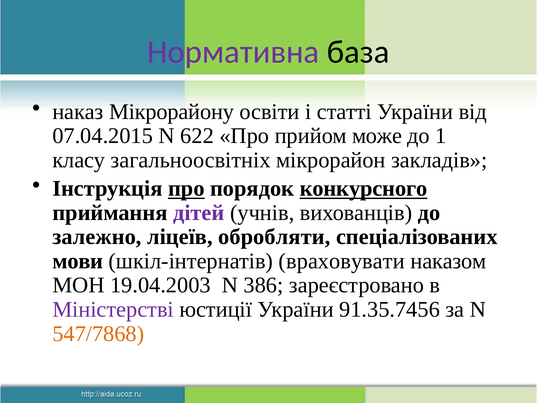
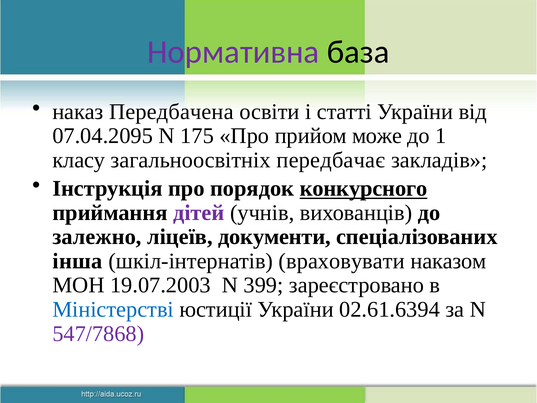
Мікрорайону: Мікрорайону -> Передбачена
07.04.2015: 07.04.2015 -> 07.04.2095
622: 622 -> 175
мікрорайон: мікрорайон -> передбачає
про at (186, 188) underline: present -> none
обробляти: обробляти -> документи
мови: мови -> інша
19.04.2003: 19.04.2003 -> 19.07.2003
386: 386 -> 399
Міністерстві colour: purple -> blue
91.35.7456: 91.35.7456 -> 02.61.6394
547/7868 colour: orange -> purple
